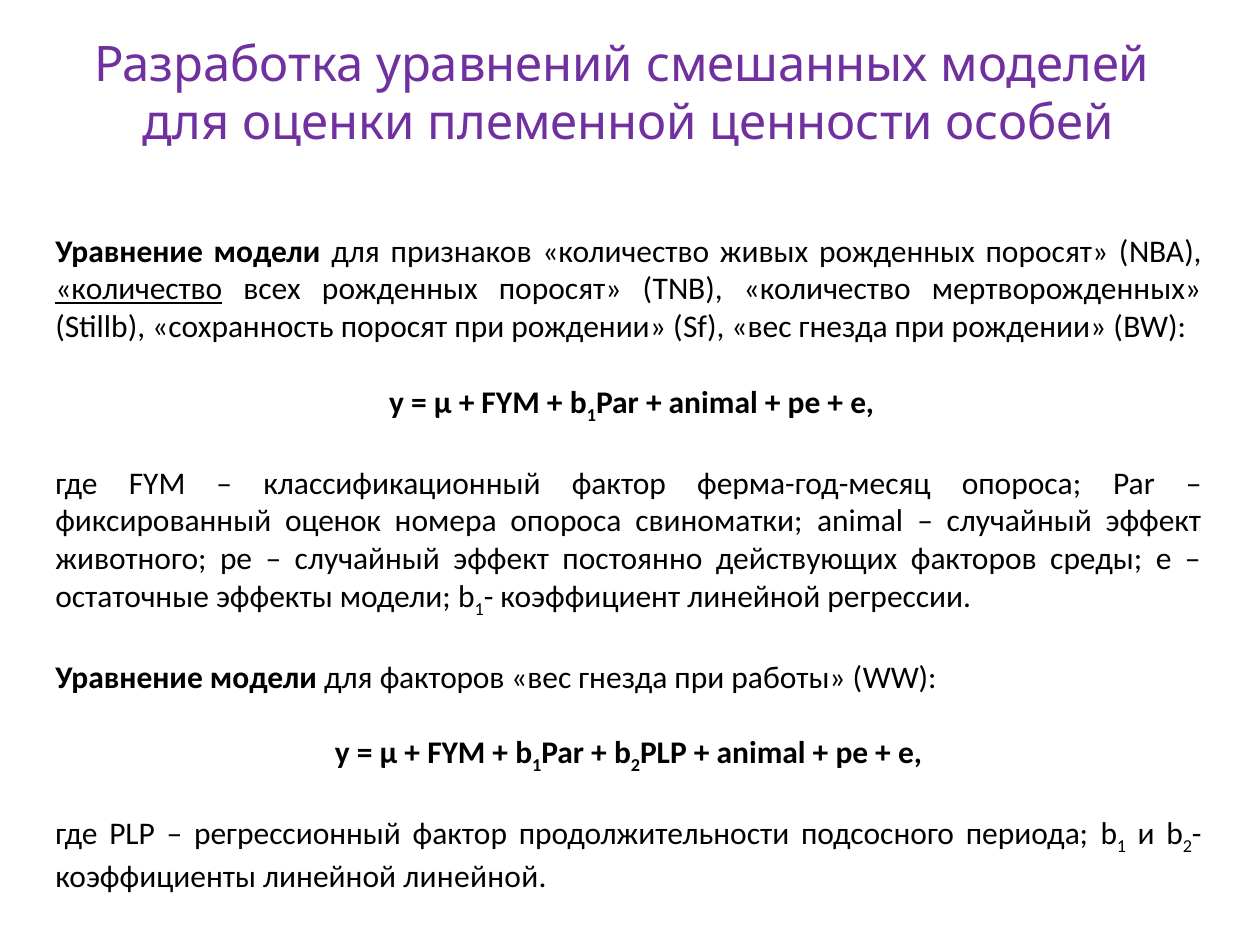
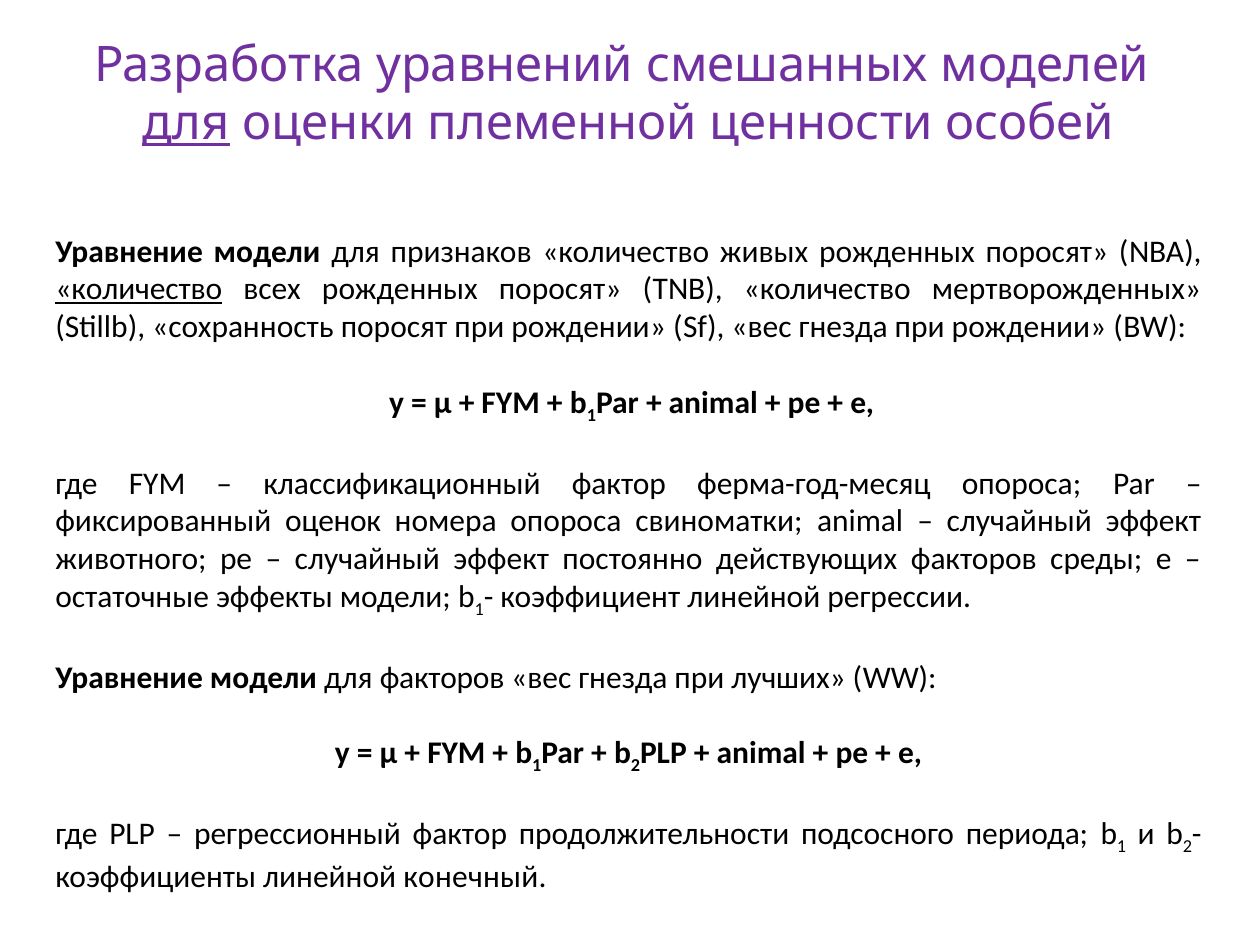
для at (186, 124) underline: none -> present
работы: работы -> лучших
линейной линейной: линейной -> конечный
